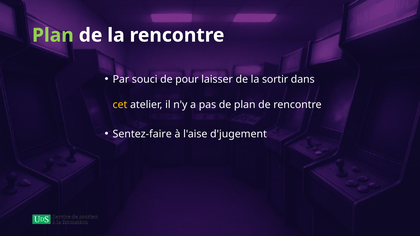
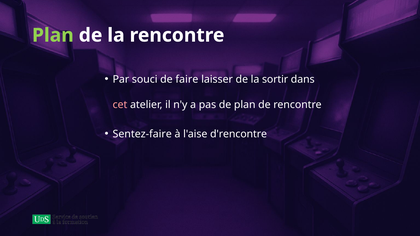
pour: pour -> faire
cet colour: yellow -> pink
d'jugement: d'jugement -> d'rencontre
